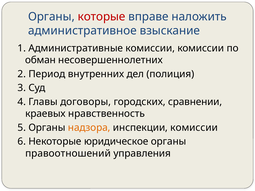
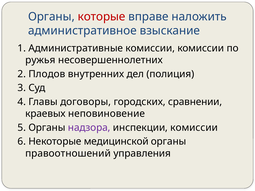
обман: обман -> ружья
Период: Период -> Плодов
нравственность: нравственность -> неповиновение
надзора colour: orange -> purple
юридическое: юридическое -> медицинской
